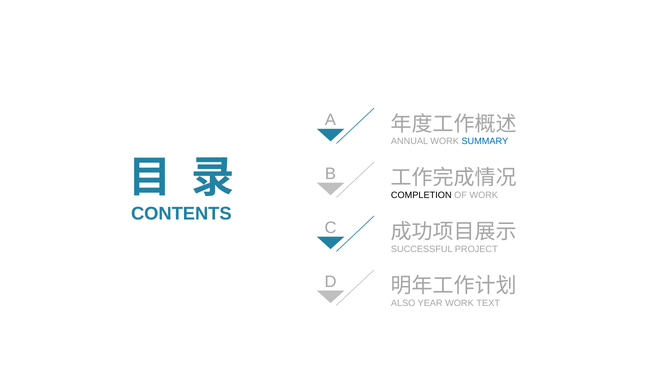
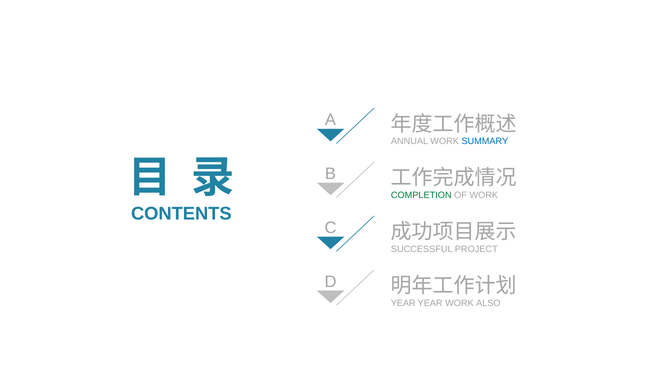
COMPLETION colour: black -> green
ALSO at (403, 303): ALSO -> YEAR
TEXT: TEXT -> ALSO
